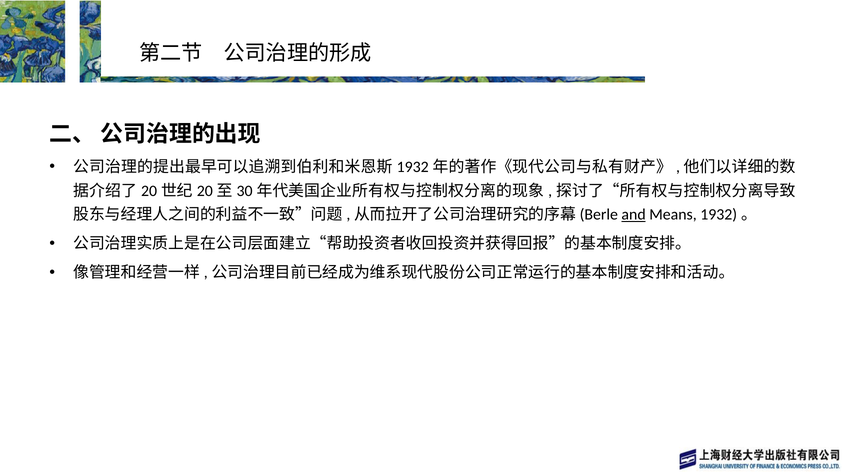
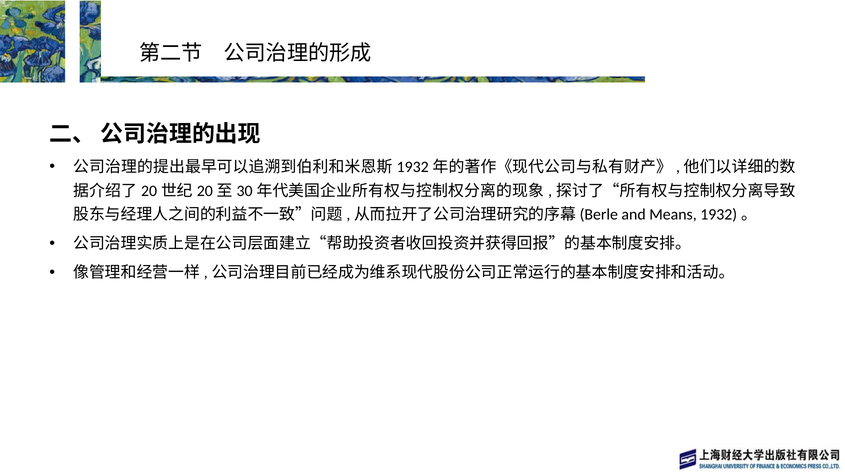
and underline: present -> none
